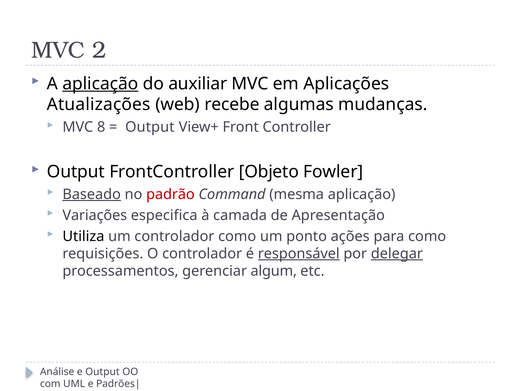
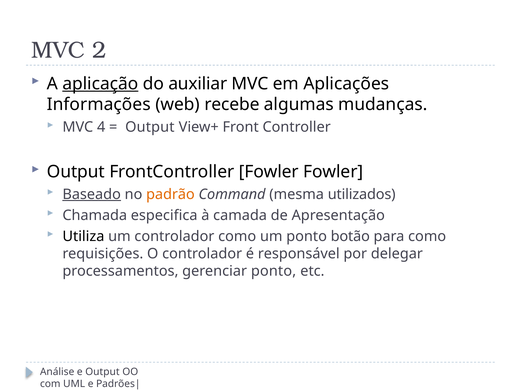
Atualizações: Atualizações -> Informações
8: 8 -> 4
FrontController Objeto: Objeto -> Fowler
padrão colour: red -> orange
mesma aplicação: aplicação -> utilizados
Variações: Variações -> Chamada
ações: ações -> botão
responsável underline: present -> none
delegar underline: present -> none
gerenciar algum: algum -> ponto
